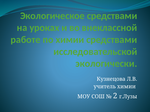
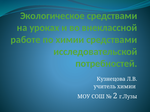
экологически: экологически -> потребностей
